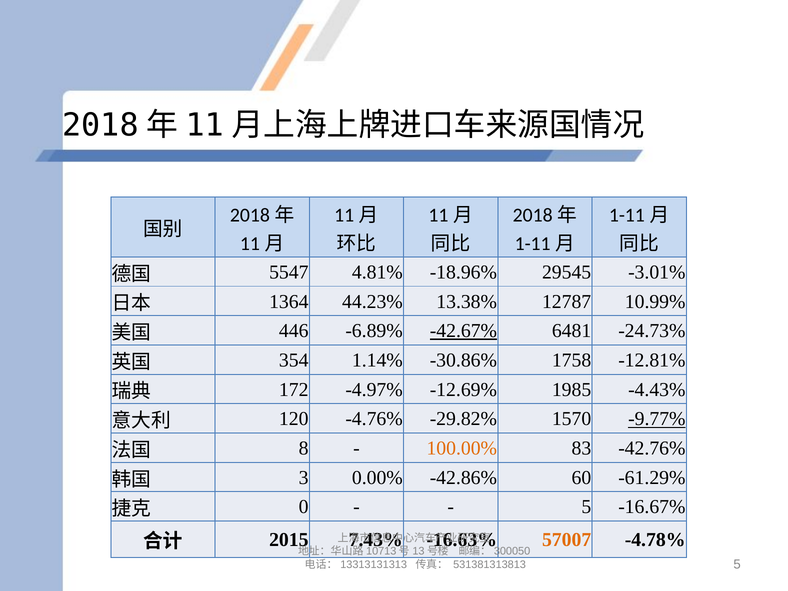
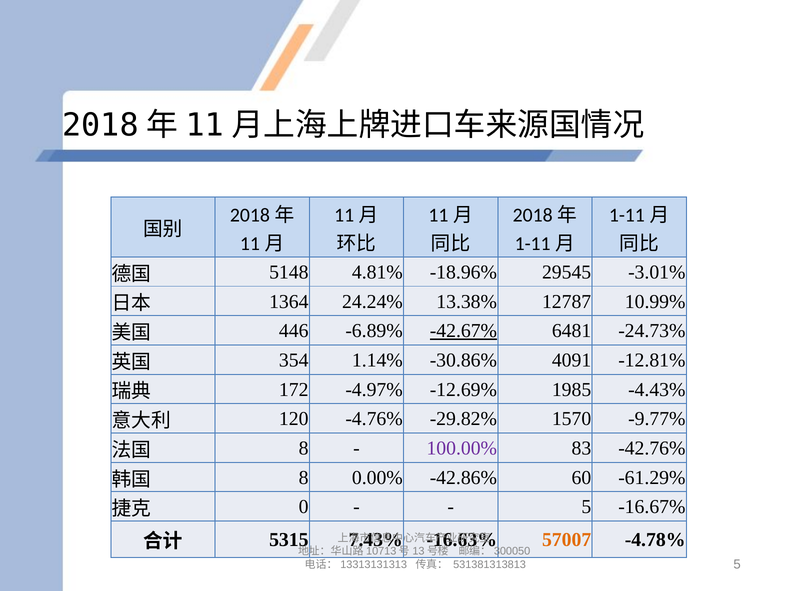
5547: 5547 -> 5148
44.23%: 44.23% -> 24.24%
1758: 1758 -> 4091
-9.77% underline: present -> none
100.00% colour: orange -> purple
3 at (304, 478): 3 -> 8
2015: 2015 -> 5315
